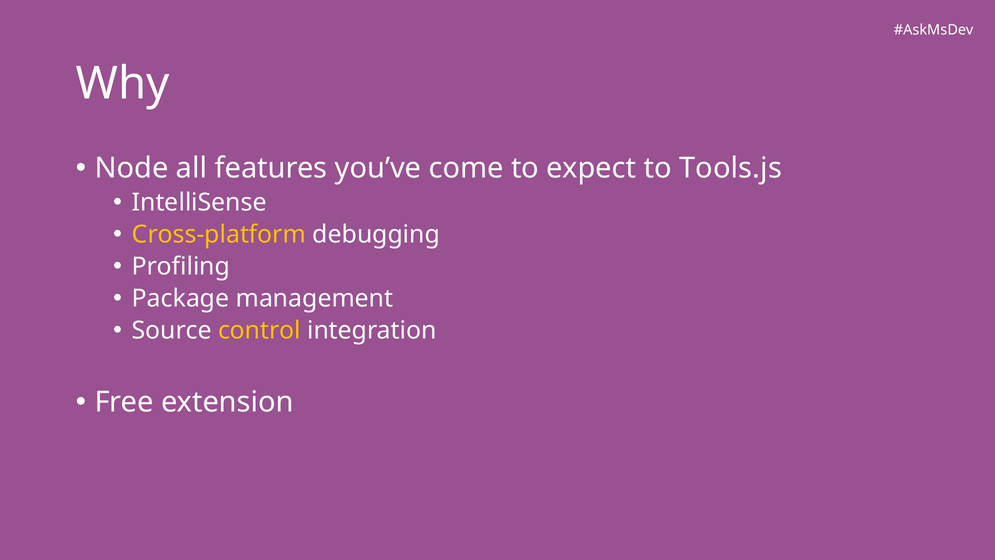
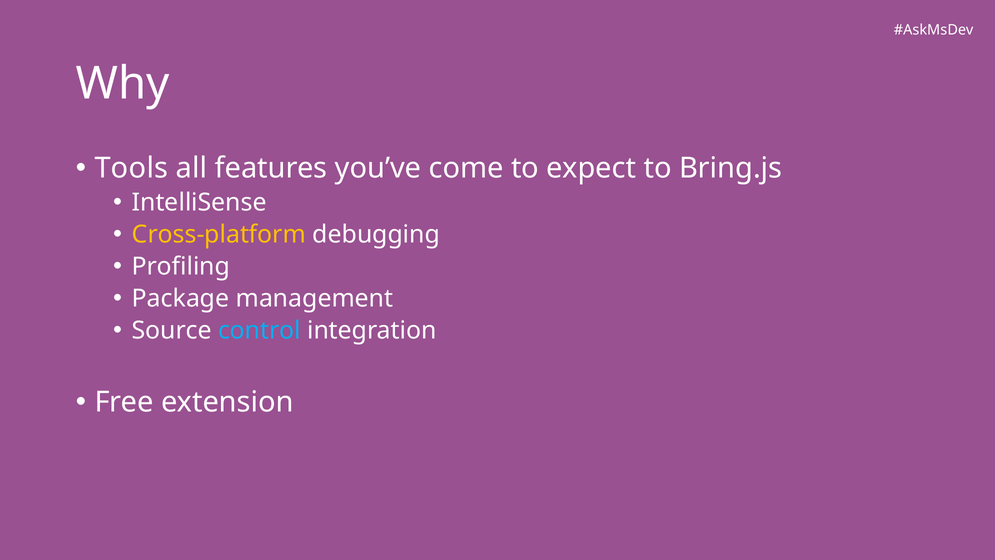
Node: Node -> Tools
Tools.js: Tools.js -> Bring.js
control colour: yellow -> light blue
